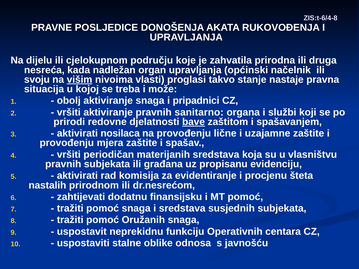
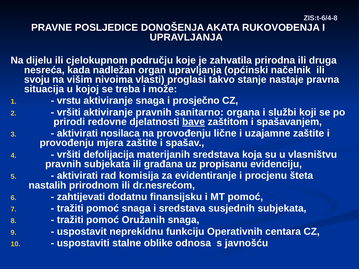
višim underline: present -> none
obolj: obolj -> vrstu
pripadnici: pripadnici -> prosječno
periodičan: periodičan -> defolijacija
